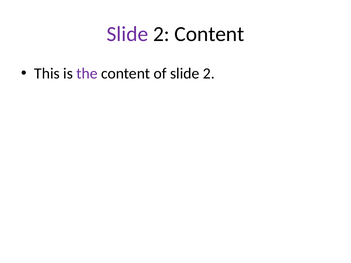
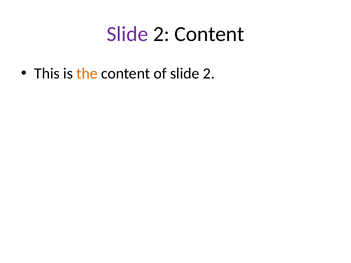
the colour: purple -> orange
